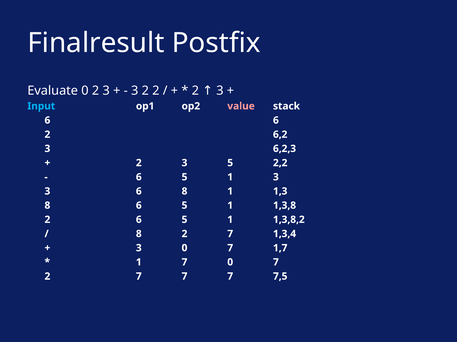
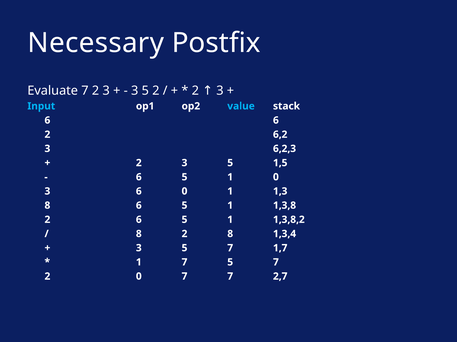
Finalresult: Finalresult -> Necessary
Evaluate 0: 0 -> 7
2 at (145, 91): 2 -> 5
value colour: pink -> light blue
2,2: 2,2 -> 1,5
1 3: 3 -> 0
6 8: 8 -> 0
8 2 7: 7 -> 8
0 at (184, 248): 0 -> 5
7 0: 0 -> 5
7 at (139, 277): 7 -> 0
7,5: 7,5 -> 2,7
